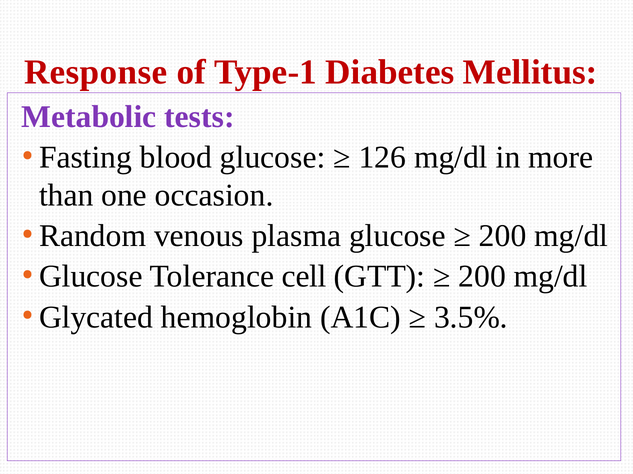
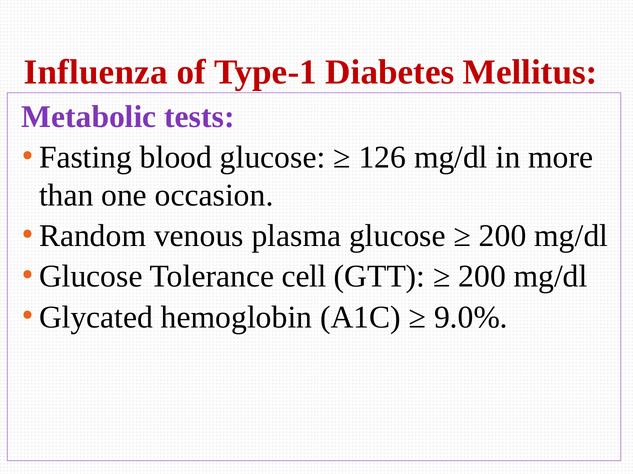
Response: Response -> Influenza
3.5%: 3.5% -> 9.0%
